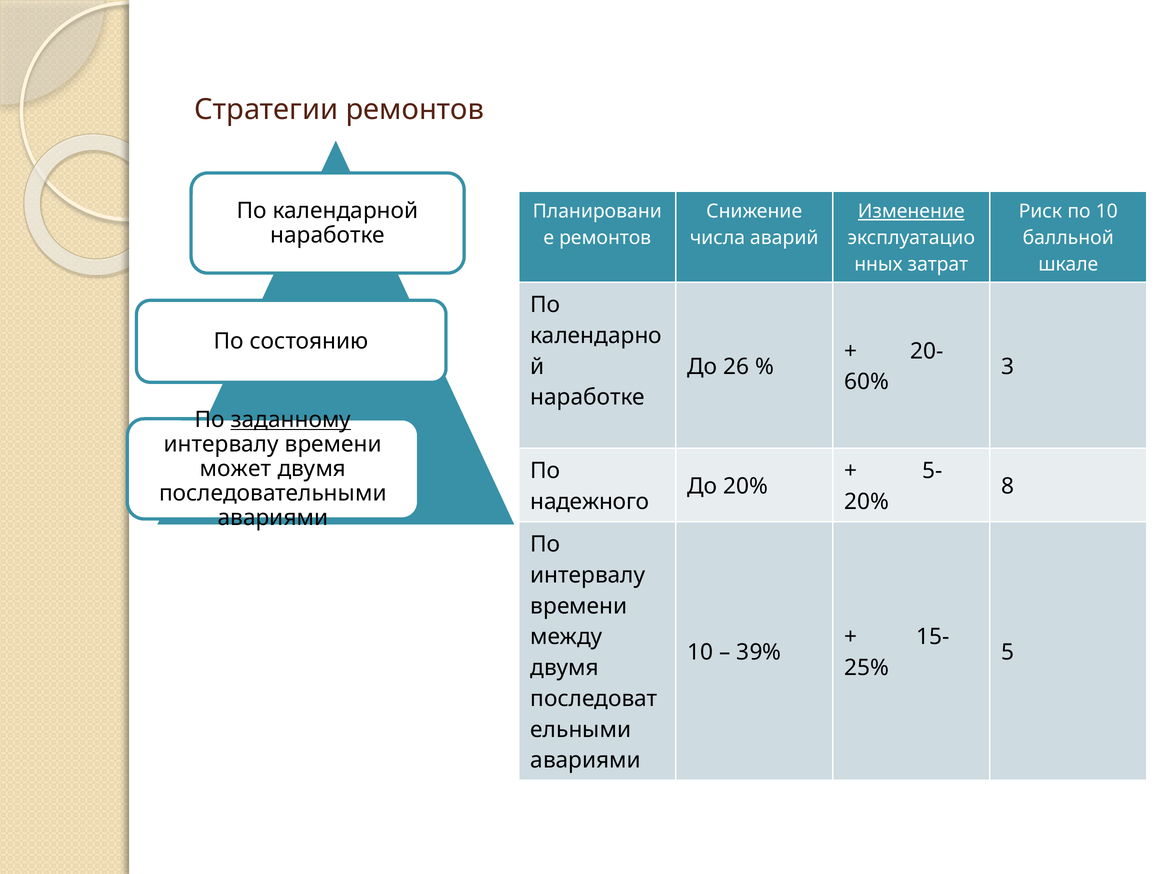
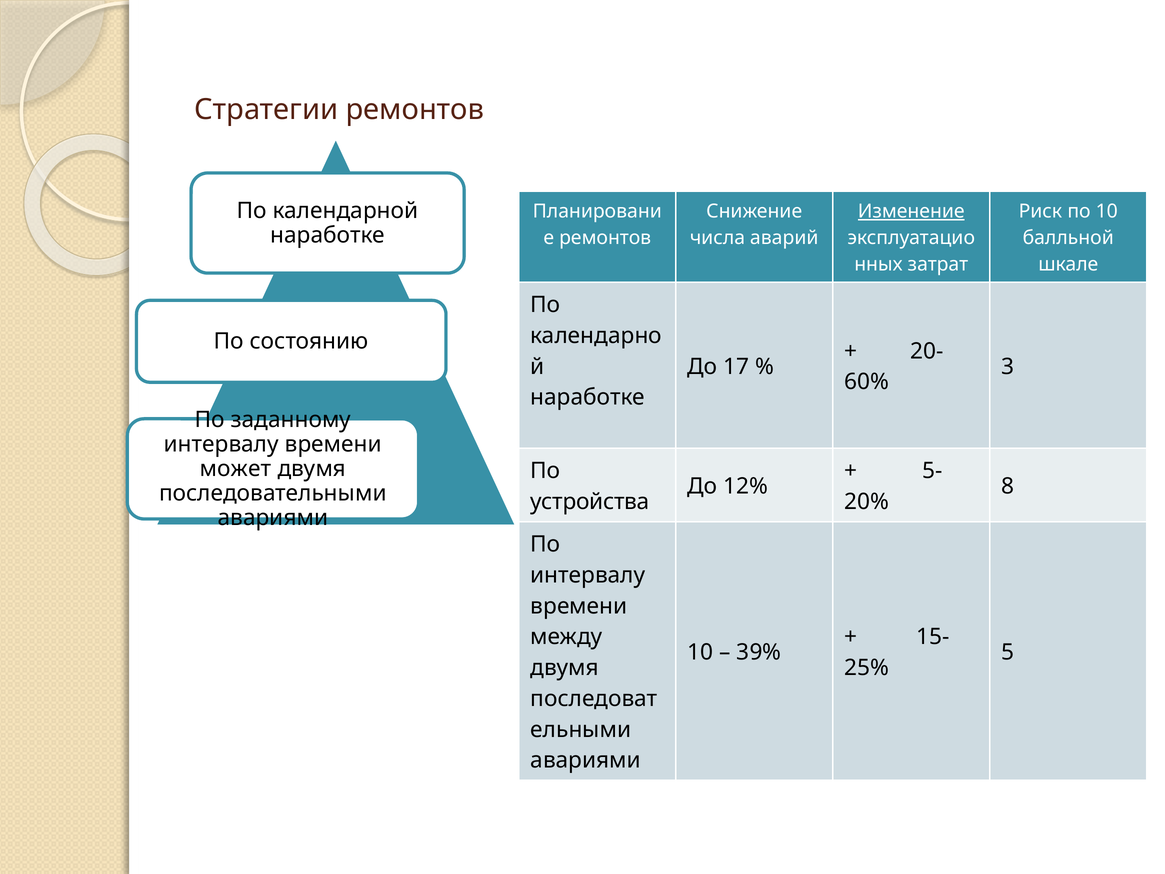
26: 26 -> 17
заданному underline: present -> none
До 20%: 20% -> 12%
надежного: надежного -> устройства
